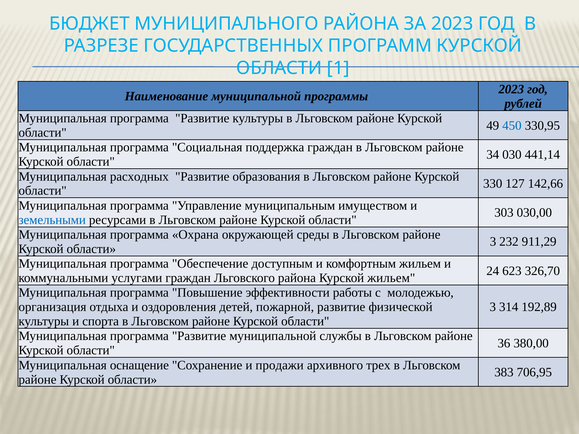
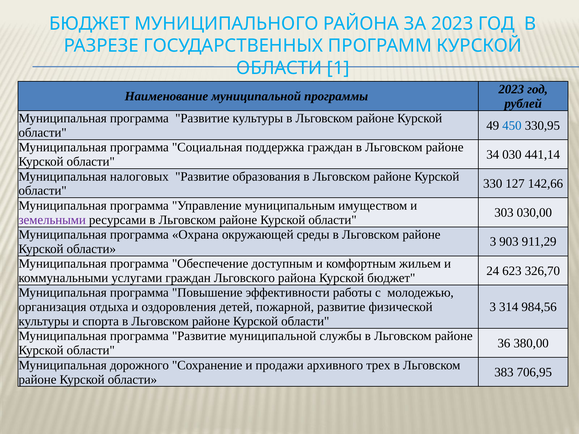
расходных: расходных -> налоговых
земельными colour: blue -> purple
232: 232 -> 903
Курской жильем: жильем -> бюджет
192,89: 192,89 -> 984,56
оснащение: оснащение -> дорожного
